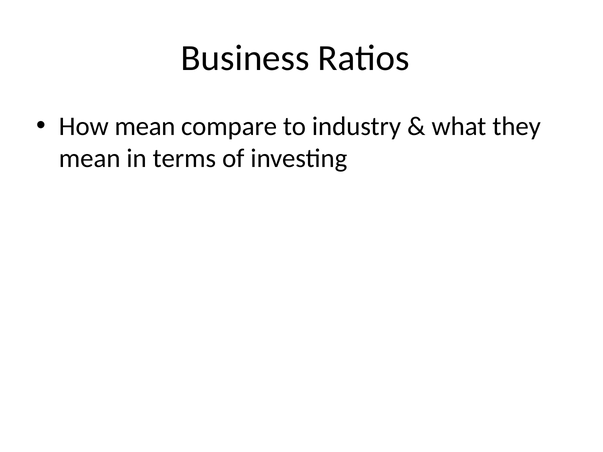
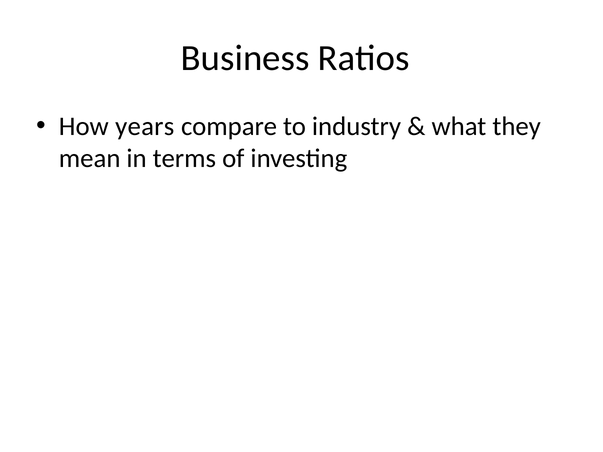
How mean: mean -> years
